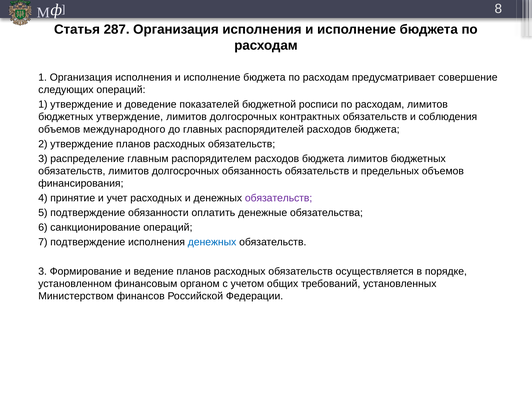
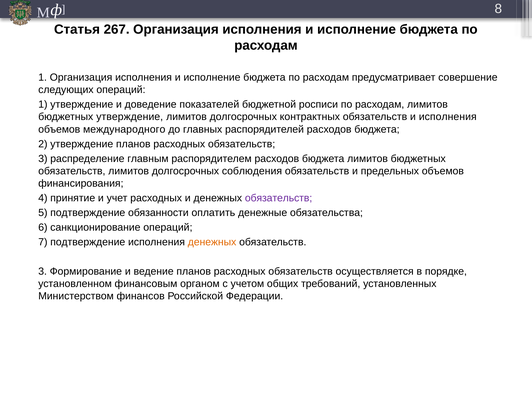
287: 287 -> 267
и соблюдения: соблюдения -> исполнения
обязанность: обязанность -> соблюдения
денежных at (212, 242) colour: blue -> orange
